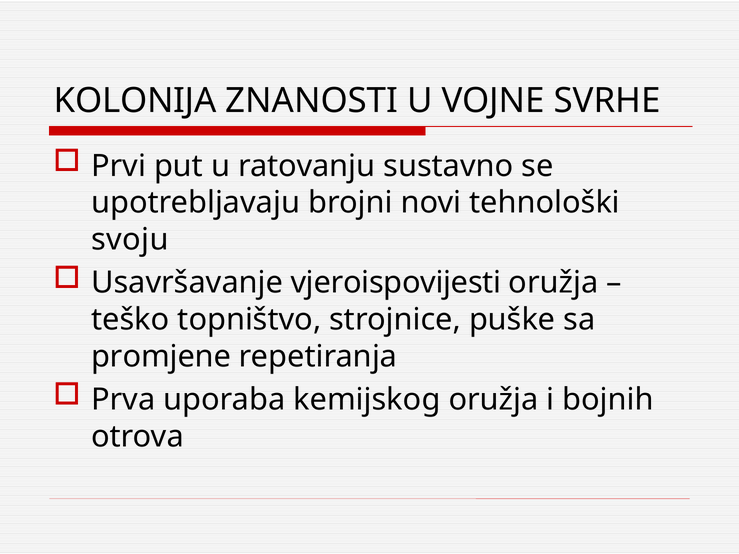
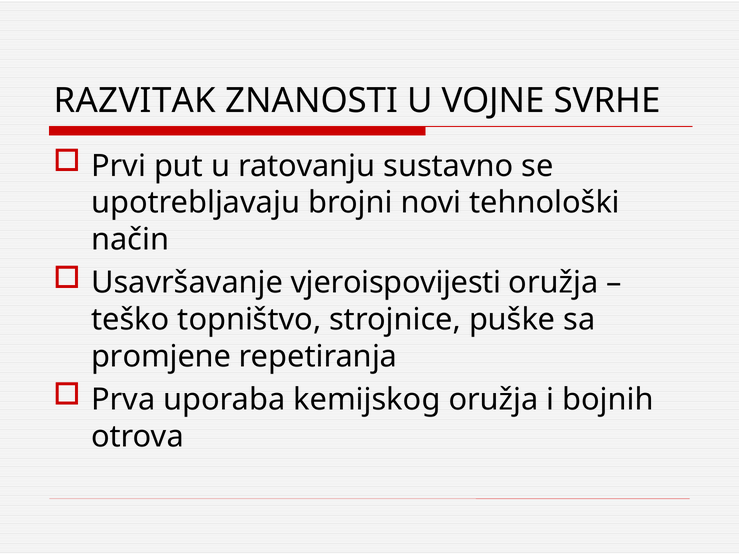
KOLONIJA: KOLONIJA -> RAZVITAK
svoju: svoju -> način
